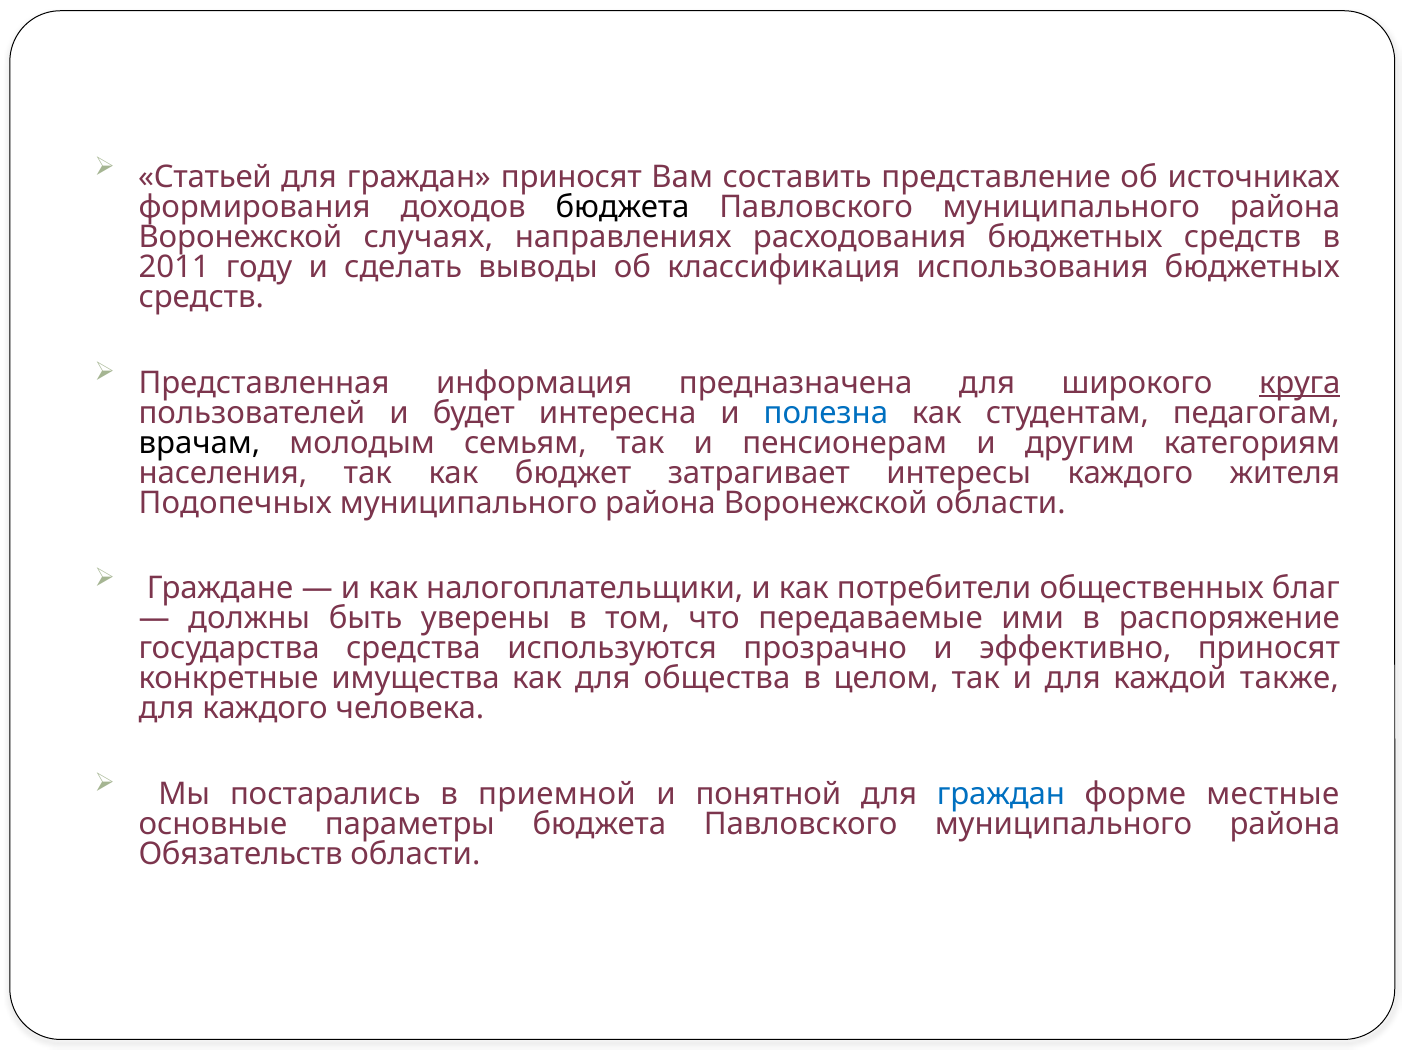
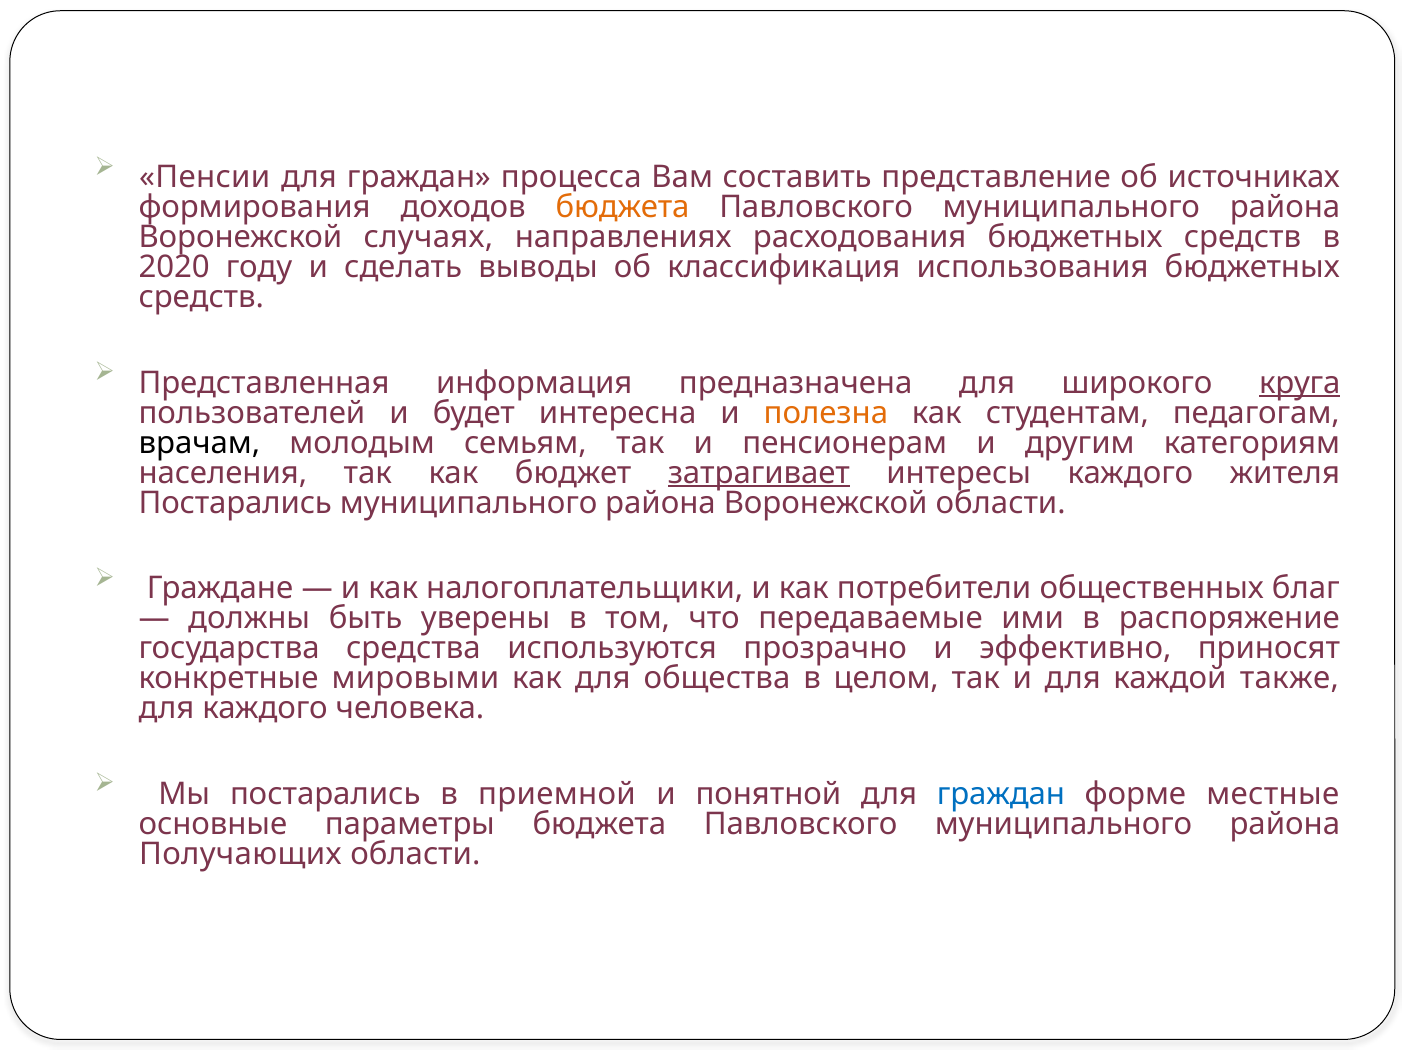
Статьей: Статьей -> Пенсии
граждан приносят: приносят -> процесса
бюджета at (623, 207) colour: black -> orange
2011: 2011 -> 2020
полезна colour: blue -> orange
затрагивает underline: none -> present
Подопечных at (235, 503): Подопечных -> Постарались
имущества: имущества -> мировыми
Обязательств: Обязательств -> Получающих
